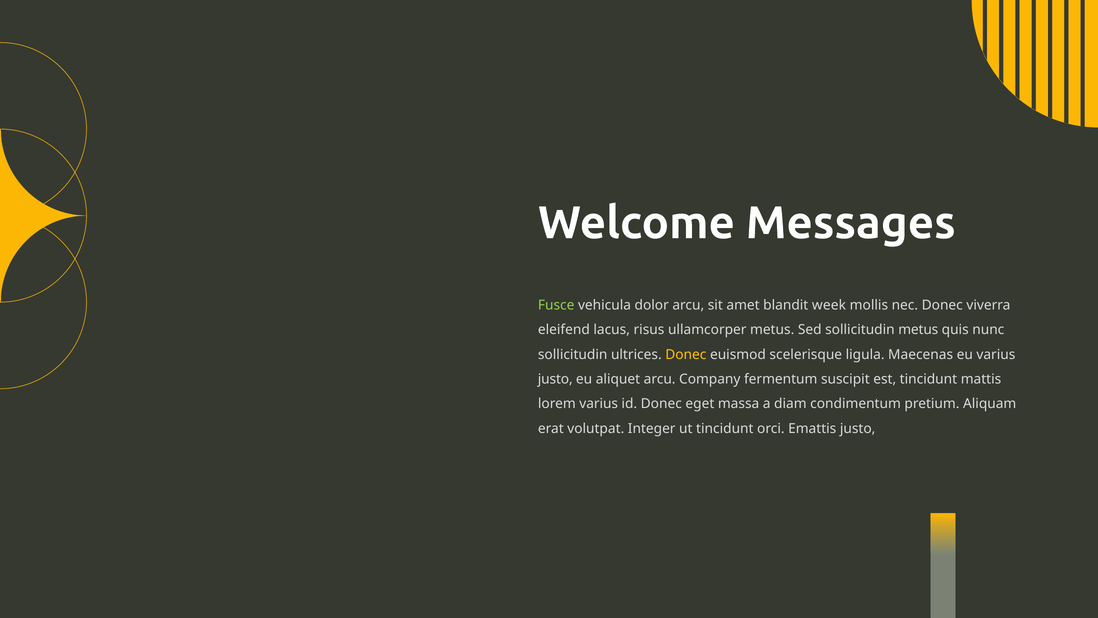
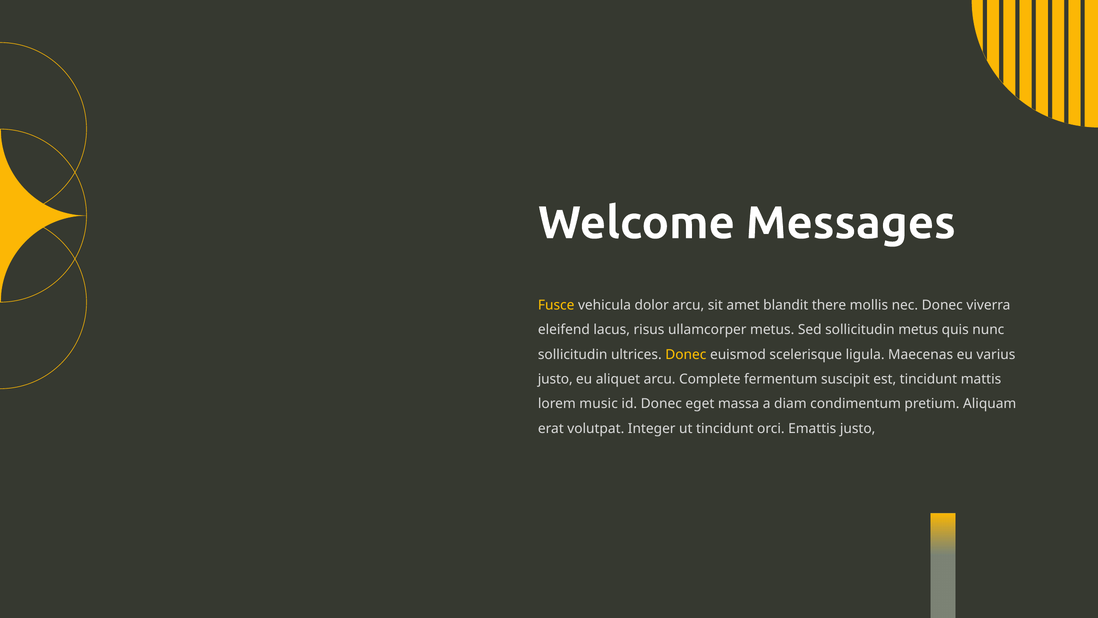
Fusce colour: light green -> yellow
week: week -> there
Company: Company -> Complete
lorem varius: varius -> music
